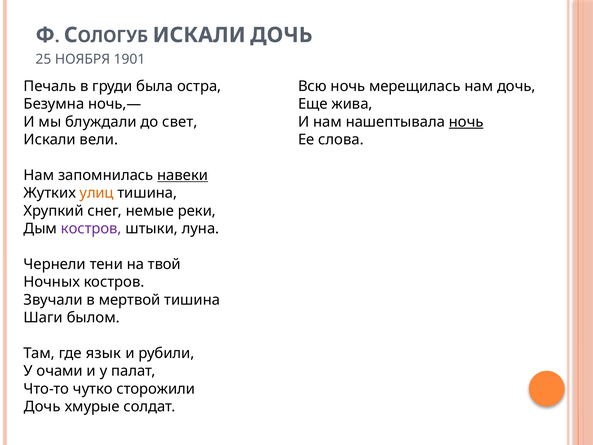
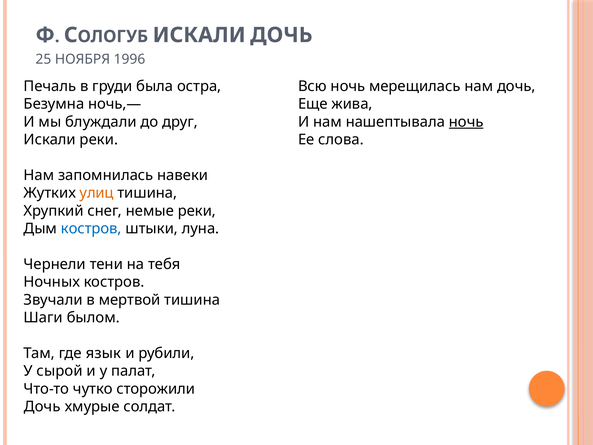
1901: 1901 -> 1996
свет: свет -> друг
Искали вели: вели -> реки
навеки underline: present -> none
костров at (91, 229) colour: purple -> blue
твой: твой -> тебя
очами: очами -> сырой
